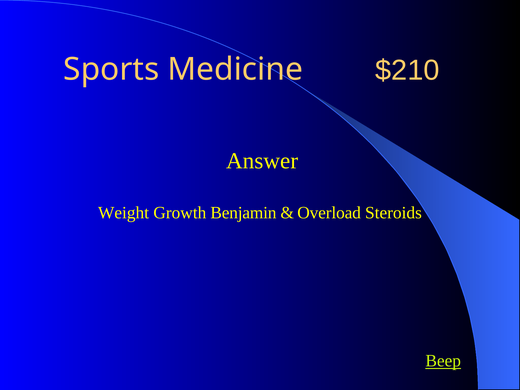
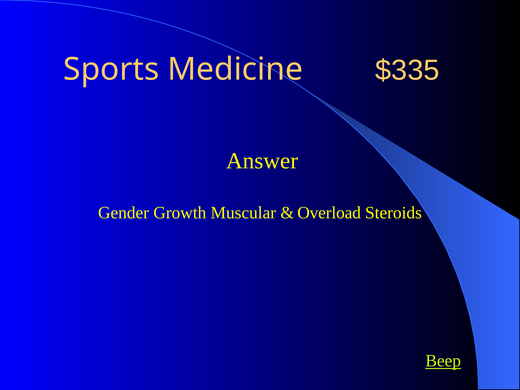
$210: $210 -> $335
Weight: Weight -> Gender
Benjamin: Benjamin -> Muscular
